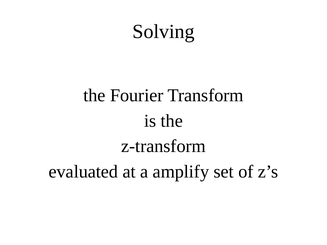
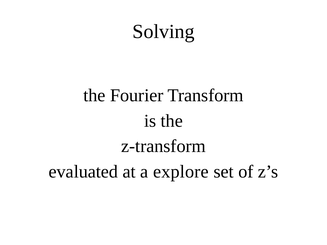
amplify: amplify -> explore
